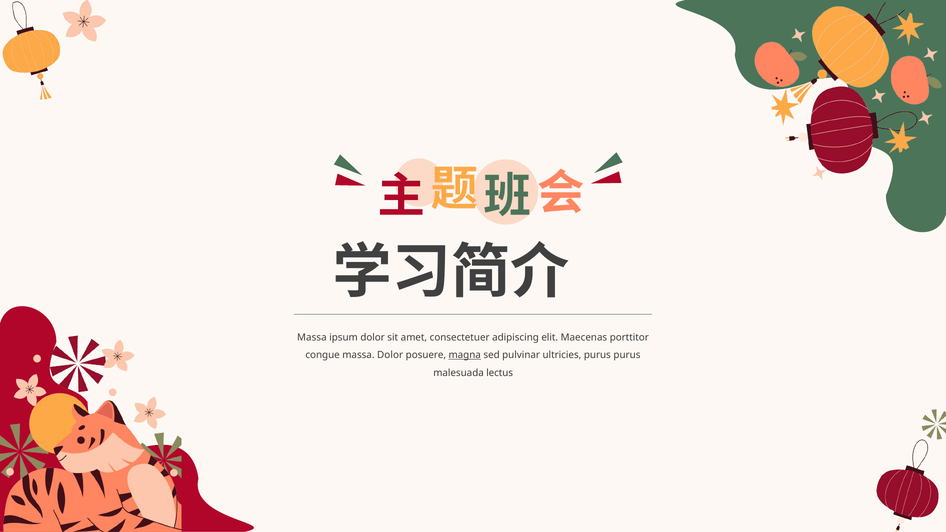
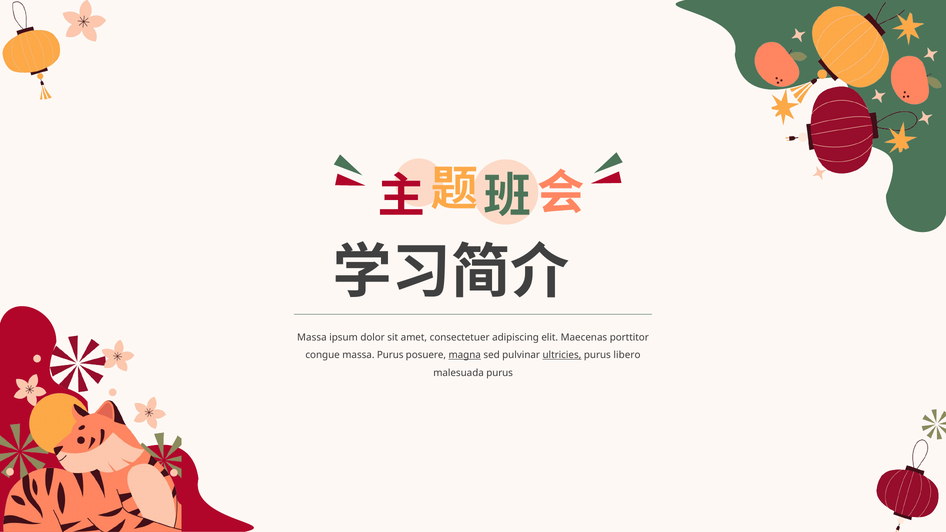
massa Dolor: Dolor -> Purus
ultricies underline: none -> present
purus purus: purus -> libero
malesuada lectus: lectus -> purus
